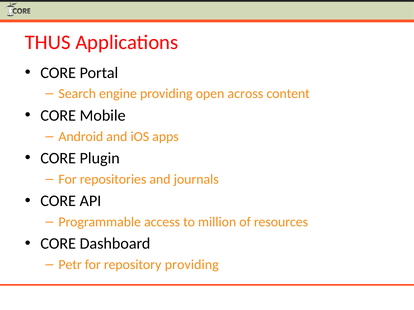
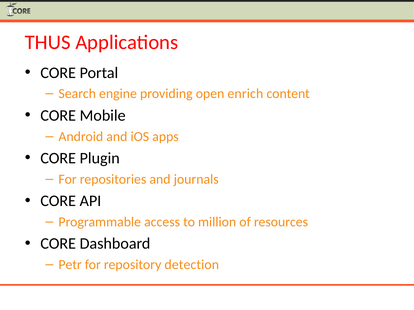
across: across -> enrich
repository providing: providing -> detection
